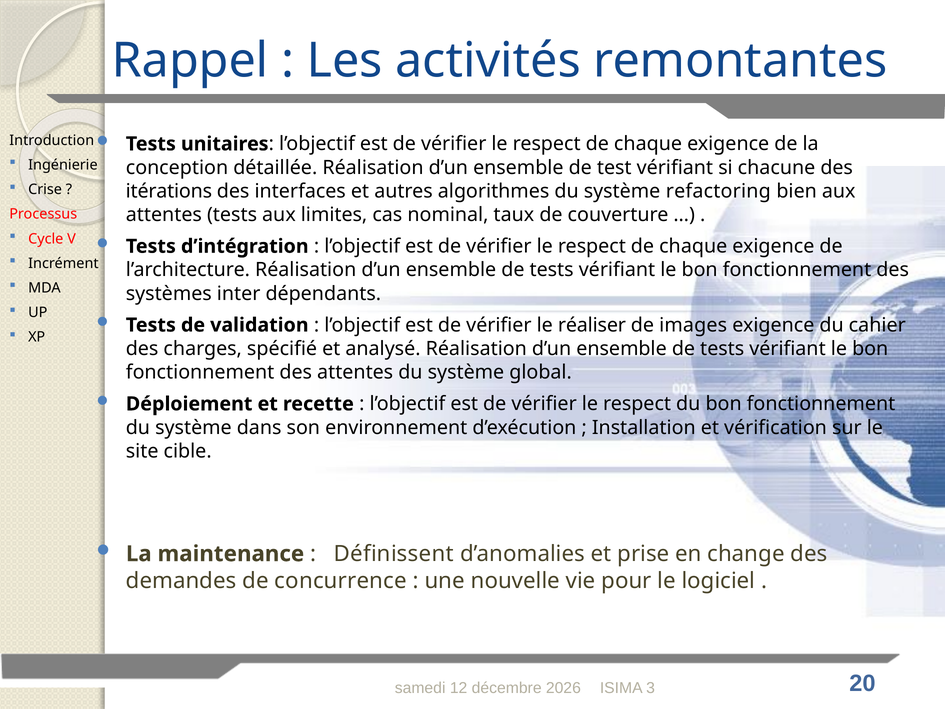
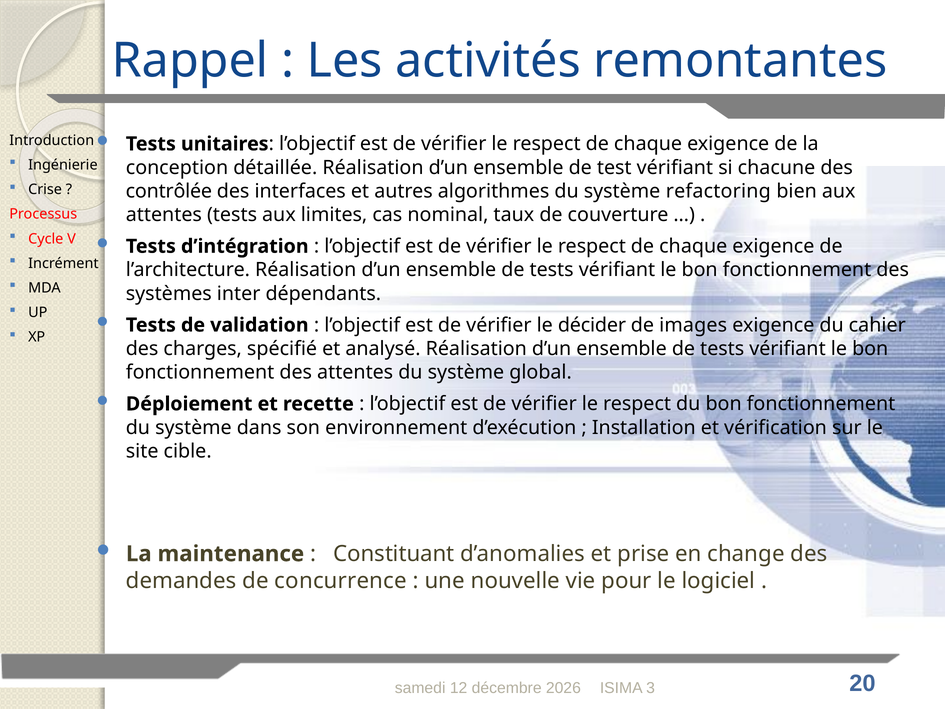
itérations: itérations -> contrôlée
réaliser: réaliser -> décider
Définissent: Définissent -> Constituant
